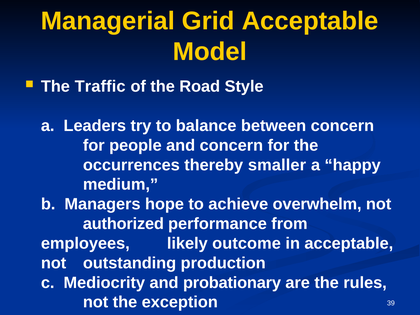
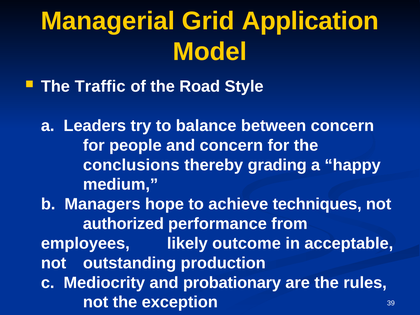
Grid Acceptable: Acceptable -> Application
occurrences: occurrences -> conclusions
smaller: smaller -> grading
overwhelm: overwhelm -> techniques
